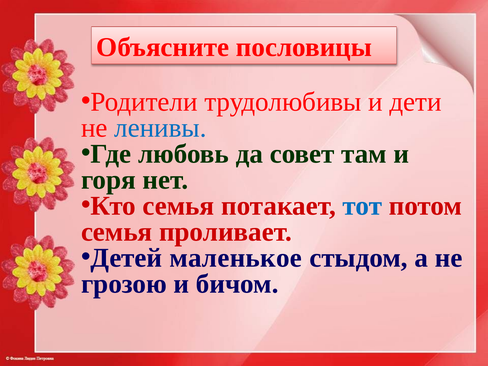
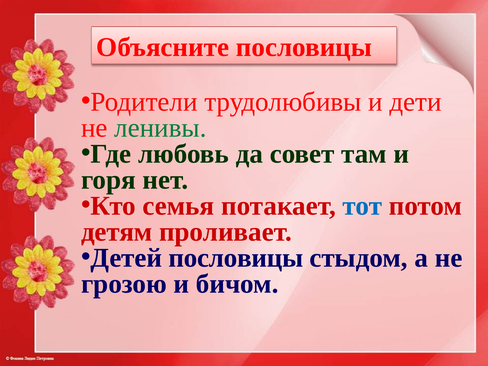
ленивы colour: blue -> green
семья at (117, 232): семья -> детям
Детей маленькое: маленькое -> пословицы
